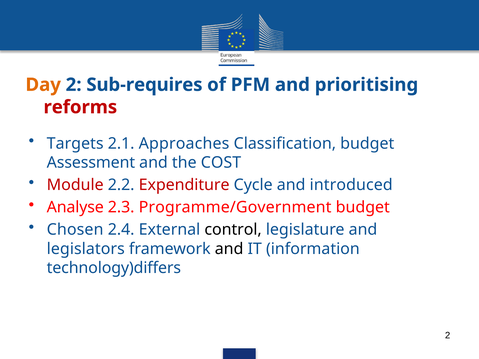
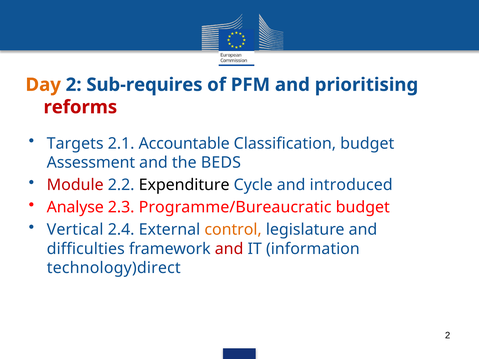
Approaches: Approaches -> Accountable
COST: COST -> BEDS
Expenditure colour: red -> black
Programme/Government: Programme/Government -> Programme/Bureaucratic
Chosen: Chosen -> Vertical
control colour: black -> orange
legislators: legislators -> difficulties
and at (229, 249) colour: black -> red
technology)differs: technology)differs -> technology)direct
